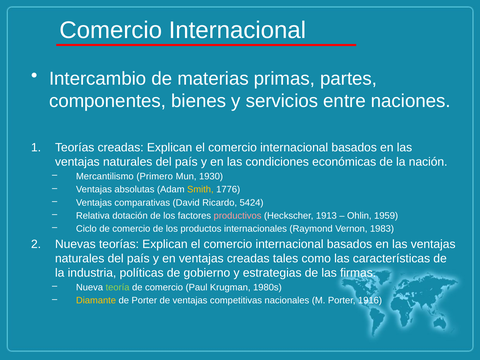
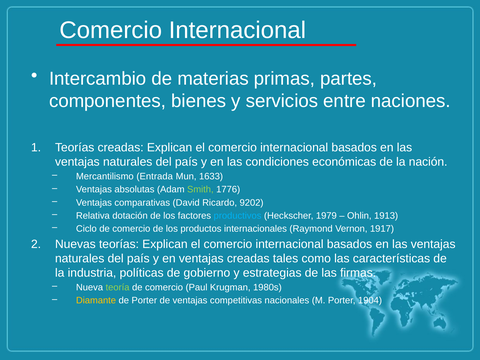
Primero: Primero -> Entrada
1930: 1930 -> 1633
Smith colour: yellow -> light green
5424: 5424 -> 9202
productivos colour: pink -> light blue
1913: 1913 -> 1979
1959: 1959 -> 1913
1983: 1983 -> 1917
1916: 1916 -> 1904
